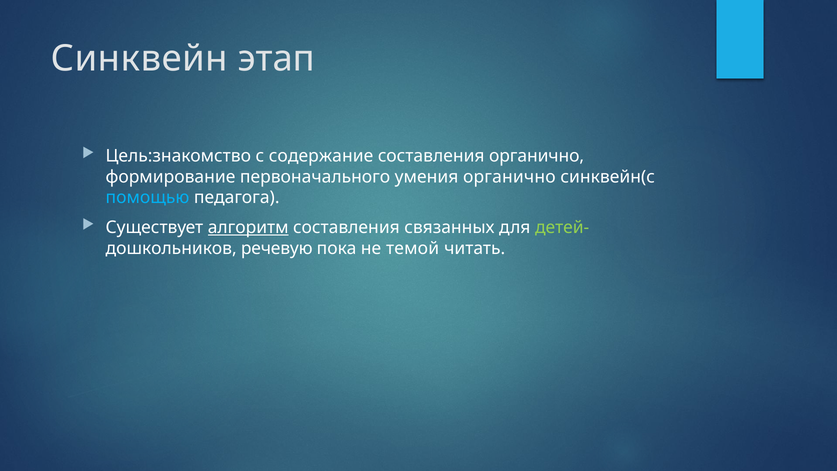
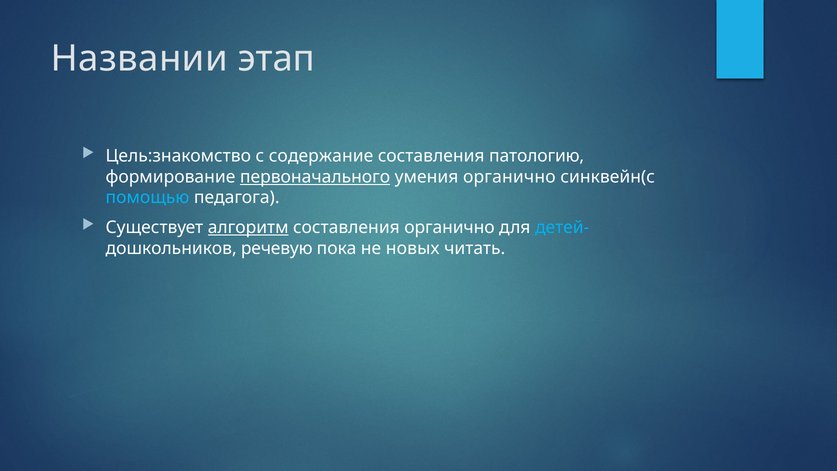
Синквейн: Синквейн -> Названии
составления органично: органично -> патологию
первоначального underline: none -> present
составления связанных: связанных -> органично
детей- colour: light green -> light blue
темой: темой -> новых
